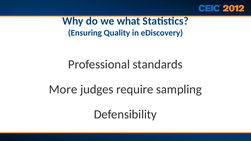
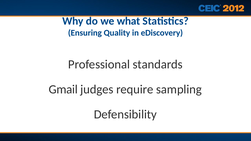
More: More -> Gmail
